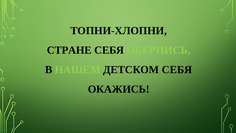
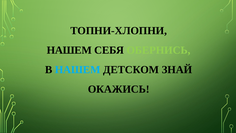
СТРАНЕ at (69, 50): СТРАНЕ -> НАШЕМ
НАШЕМ at (78, 70) colour: light green -> light blue
ДЕТСКОМ СЕБЯ: СЕБЯ -> ЗНАЙ
